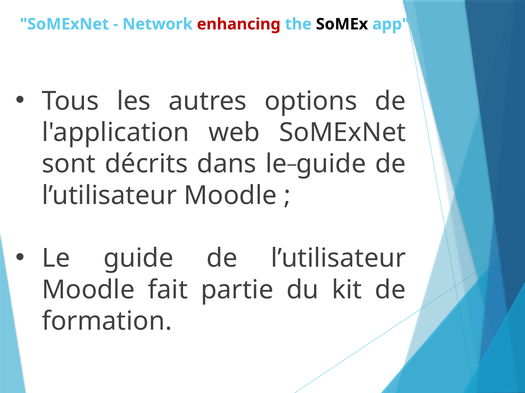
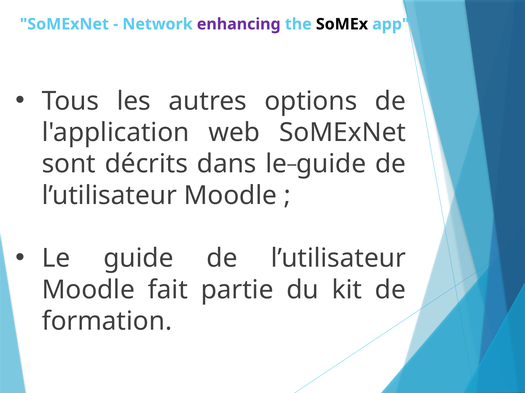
enhancing colour: red -> purple
